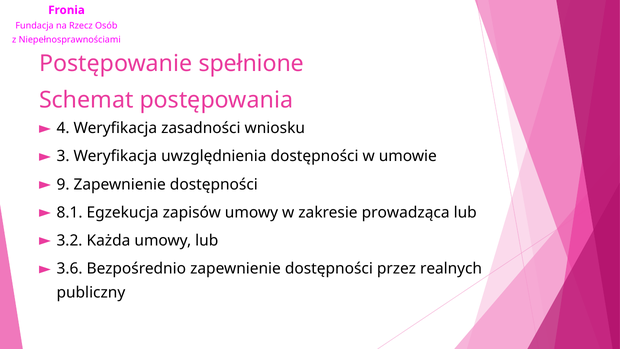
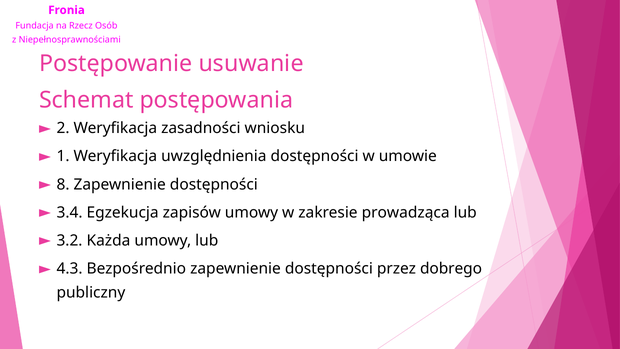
spełnione: spełnione -> usuwanie
4: 4 -> 2
3: 3 -> 1
9: 9 -> 8
8.1: 8.1 -> 3.4
3.6: 3.6 -> 4.3
realnych: realnych -> dobrego
